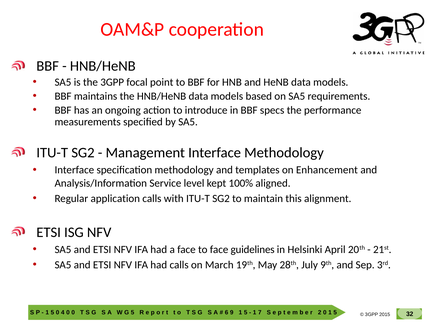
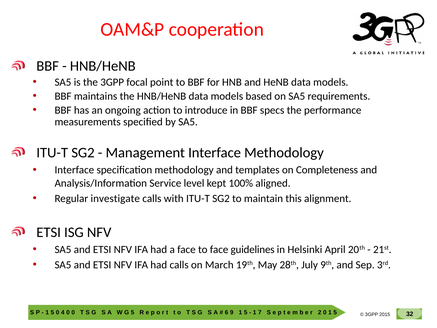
Enhancement: Enhancement -> Completeness
application: application -> investigate
